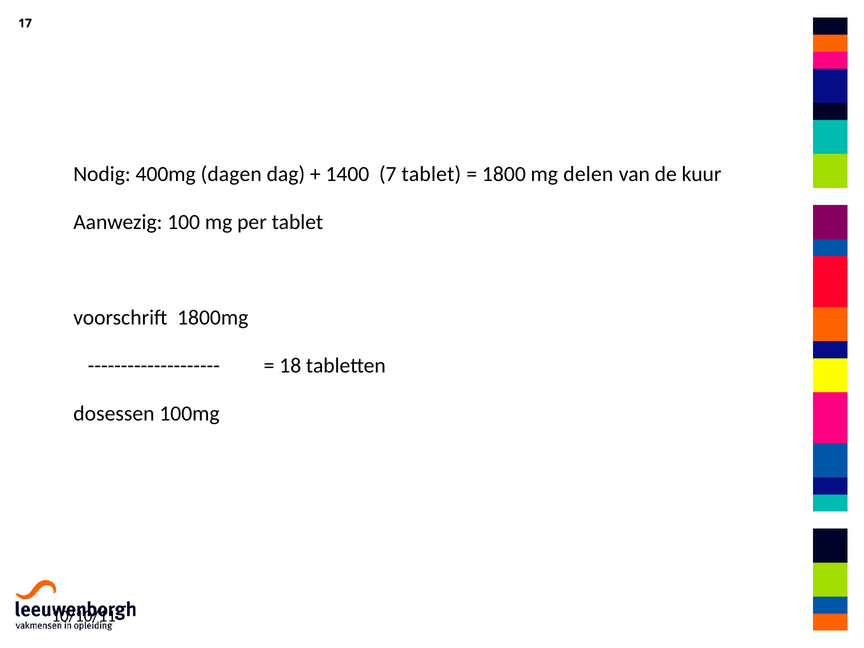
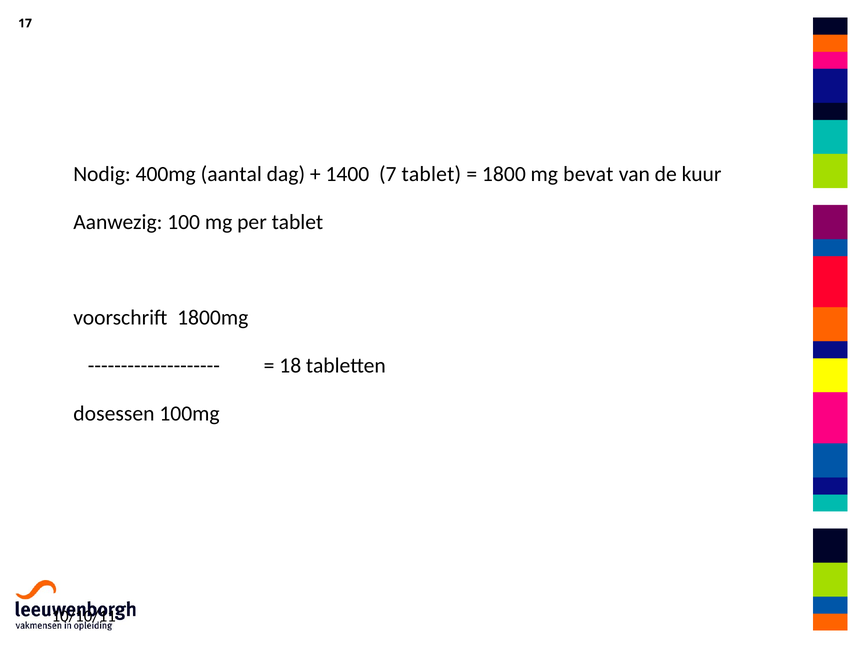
dagen: dagen -> aantal
delen: delen -> bevat
